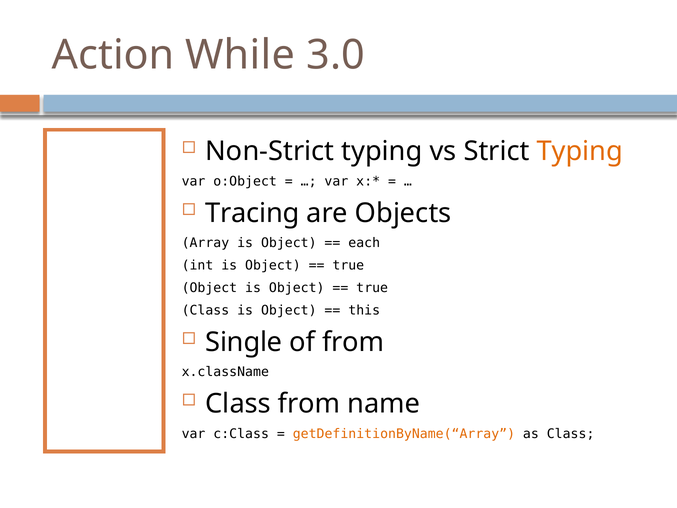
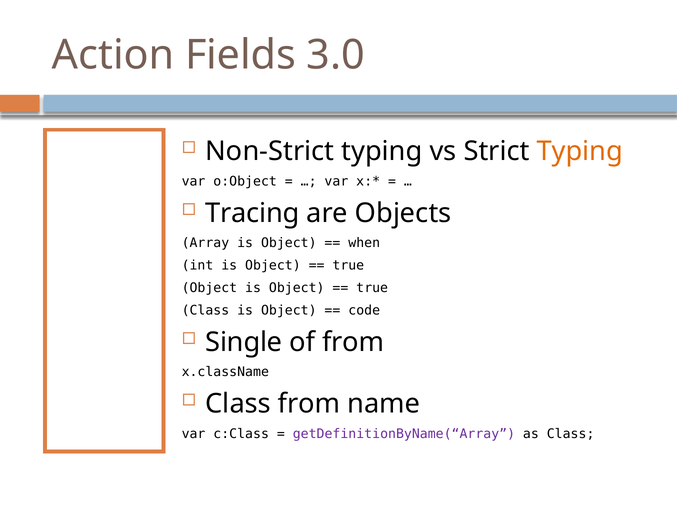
While: While -> Fields
each: each -> when
this: this -> code
getDefinitionByName(“Array colour: orange -> purple
